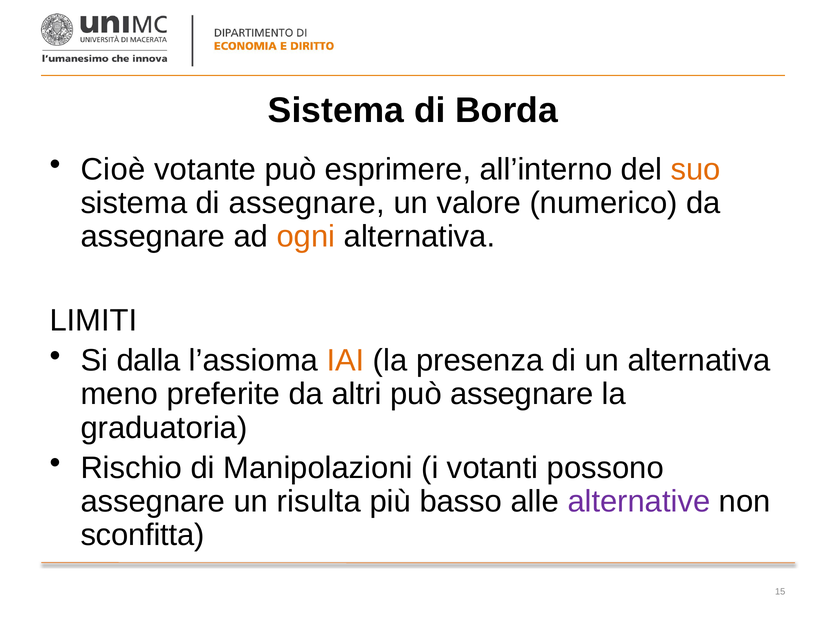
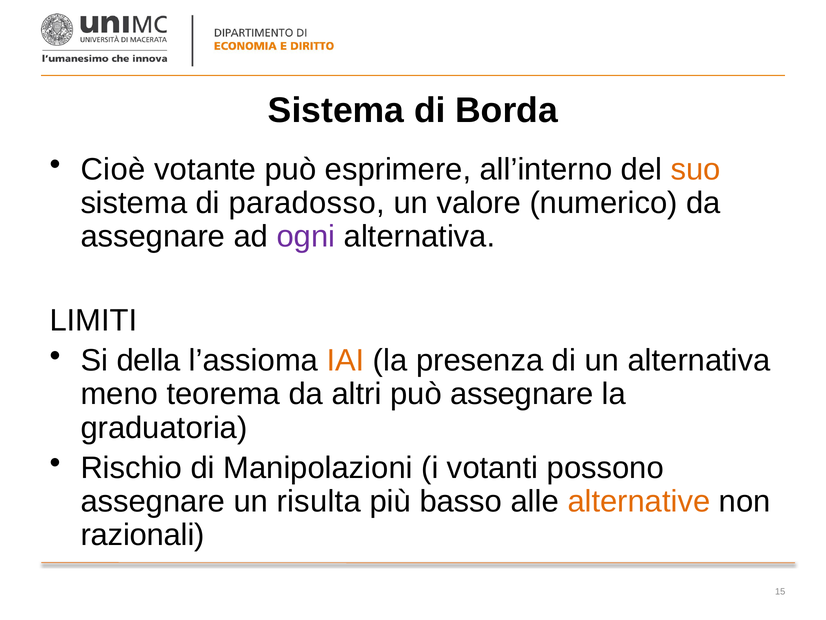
di assegnare: assegnare -> paradosso
ogni colour: orange -> purple
dalla: dalla -> della
preferite: preferite -> teorema
alternative colour: purple -> orange
sconfitta: sconfitta -> razionali
